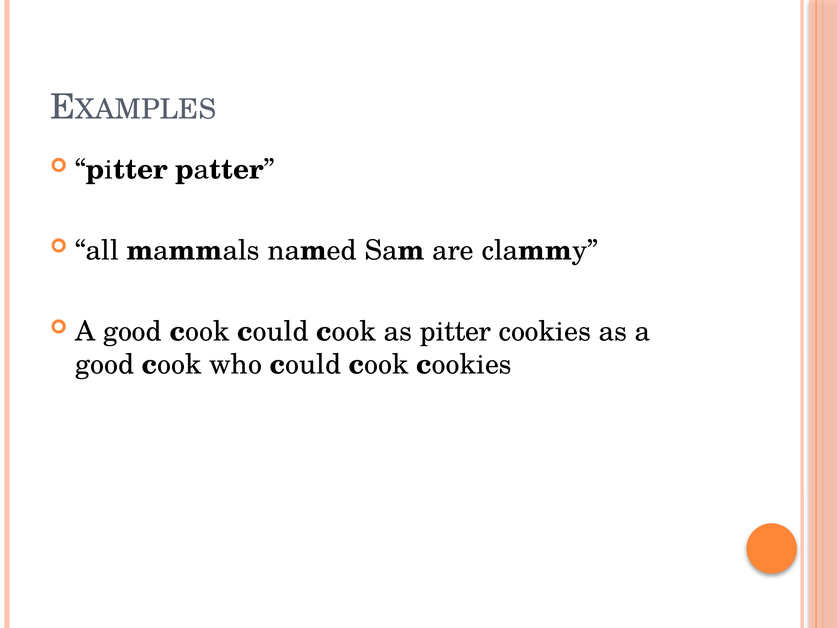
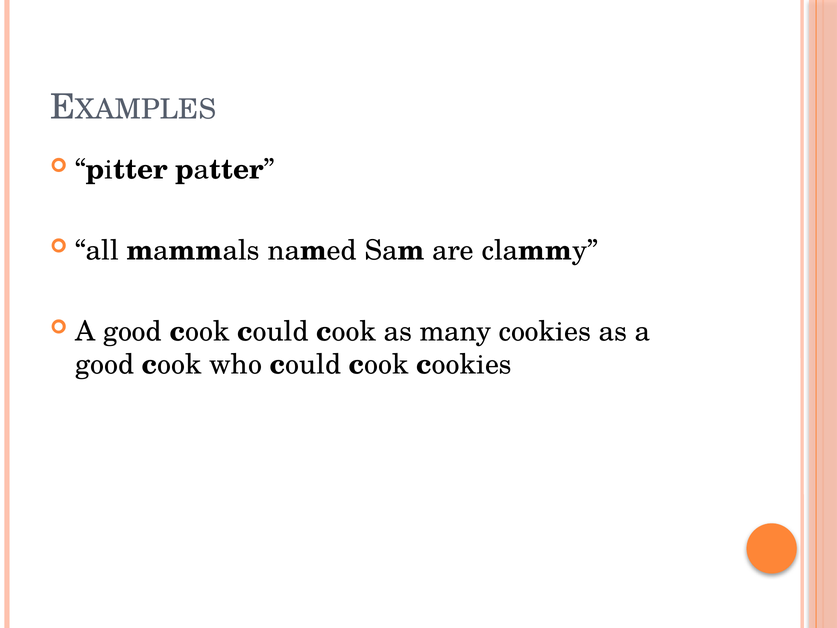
as pitter: pitter -> many
